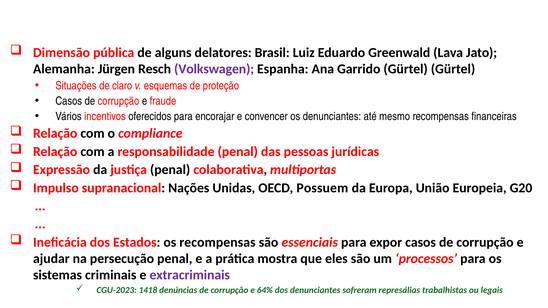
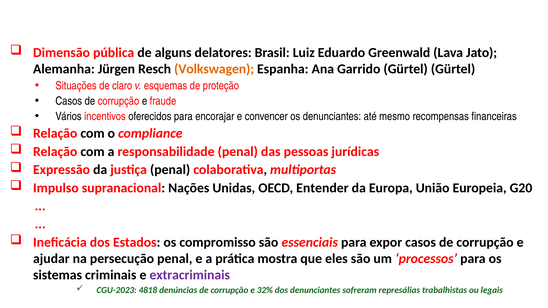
Volkswagen colour: purple -> orange
Possuem: Possuem -> Entender
os recompensas: recompensas -> compromisso
1418: 1418 -> 4818
64%: 64% -> 32%
